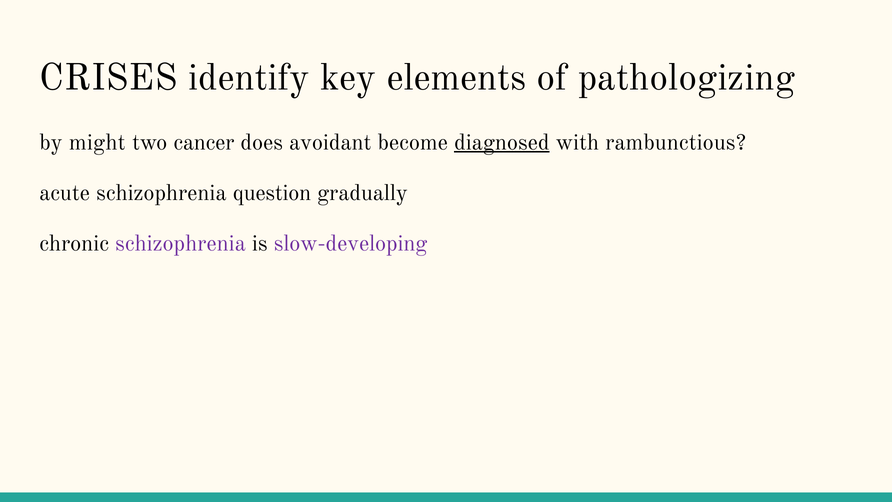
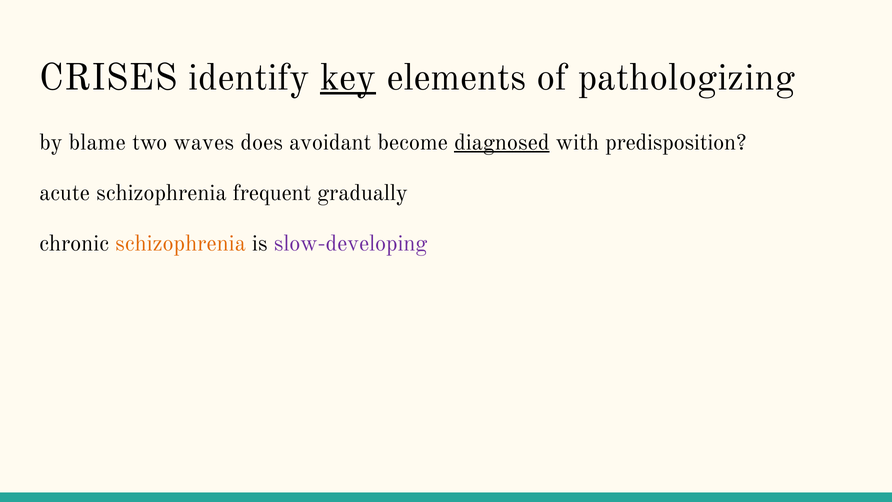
key underline: none -> present
might: might -> blame
cancer: cancer -> waves
rambunctious: rambunctious -> predisposition
question: question -> frequent
schizophrenia at (180, 243) colour: purple -> orange
